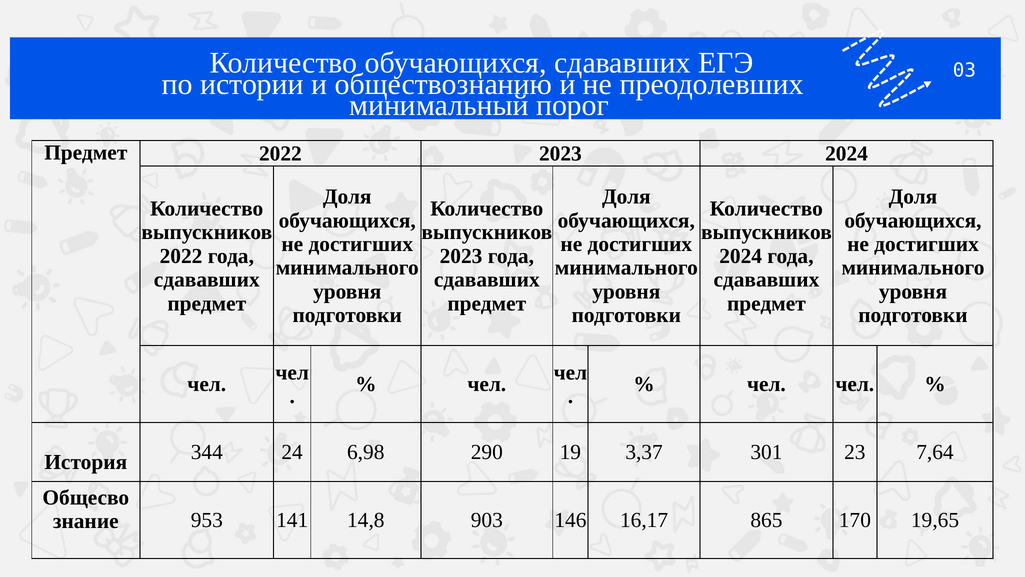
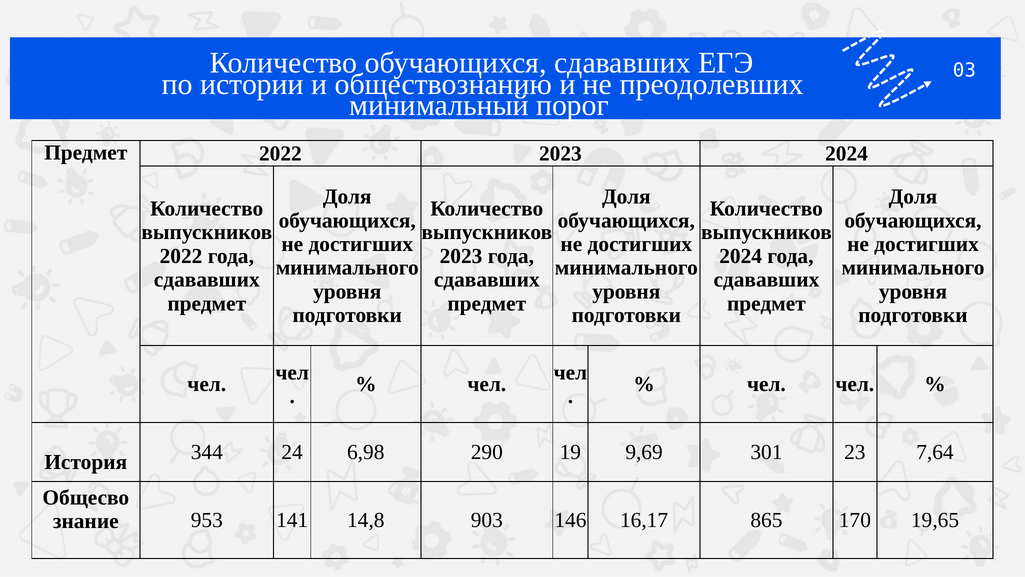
3,37: 3,37 -> 9,69
